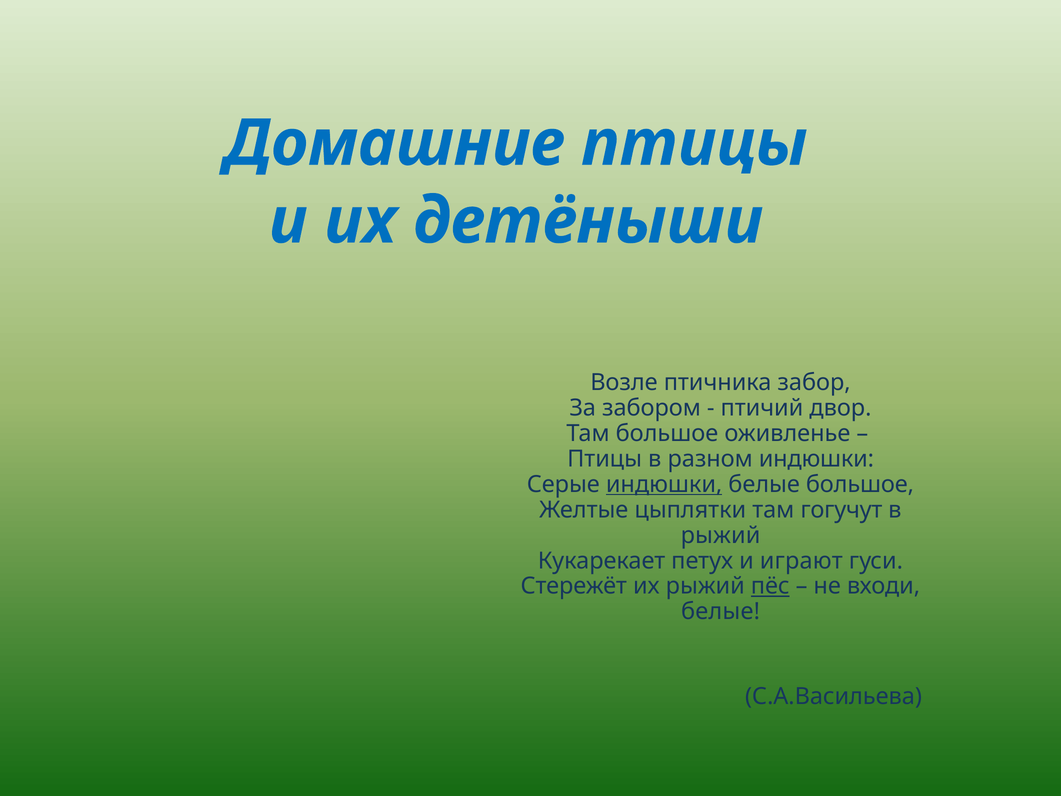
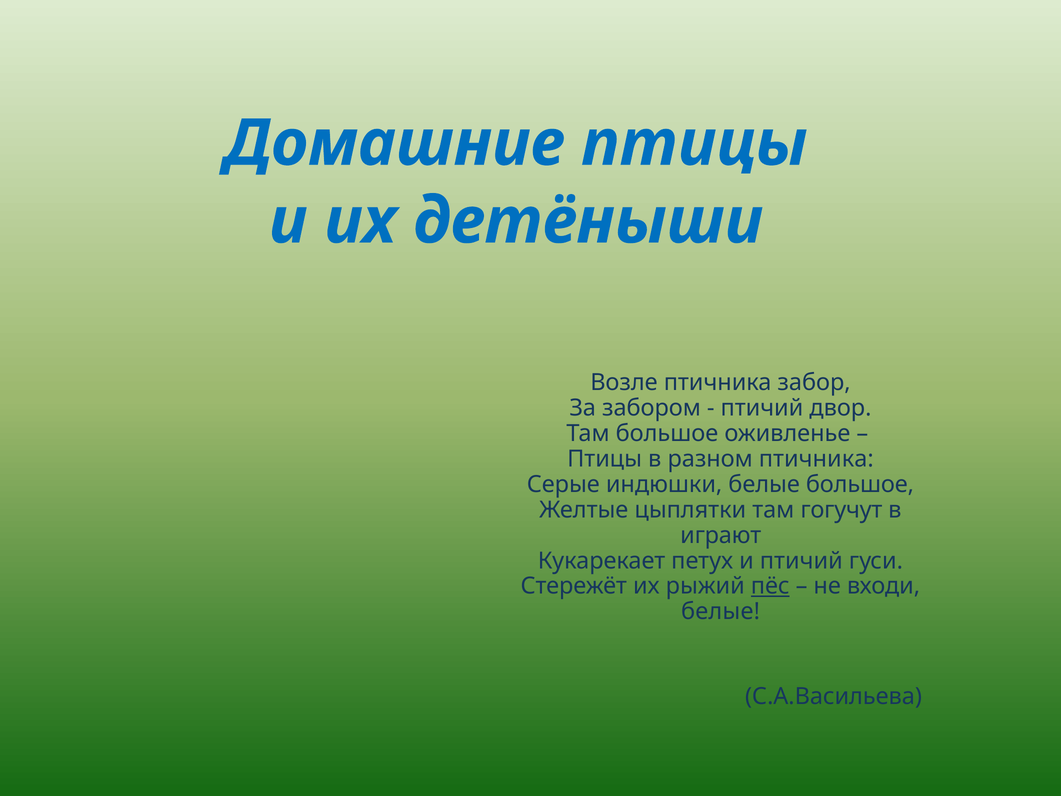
разном индюшки: индюшки -> птичника
индюшки at (664, 484) underline: present -> none
рыжий at (721, 535): рыжий -> играют
и играют: играют -> птичий
